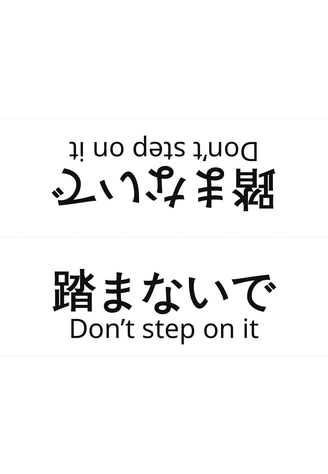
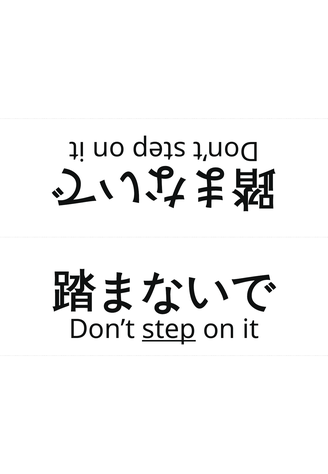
step underline: none -> present
